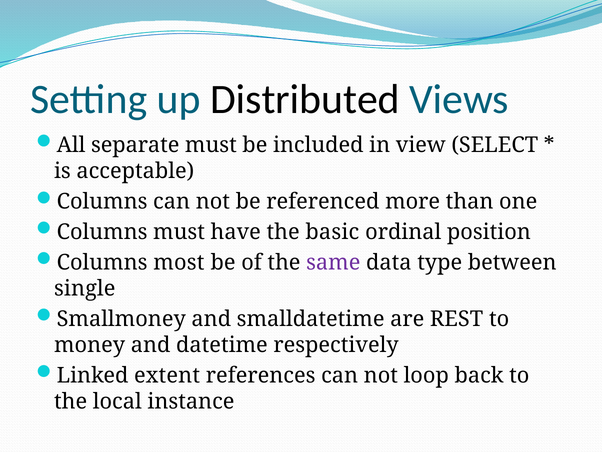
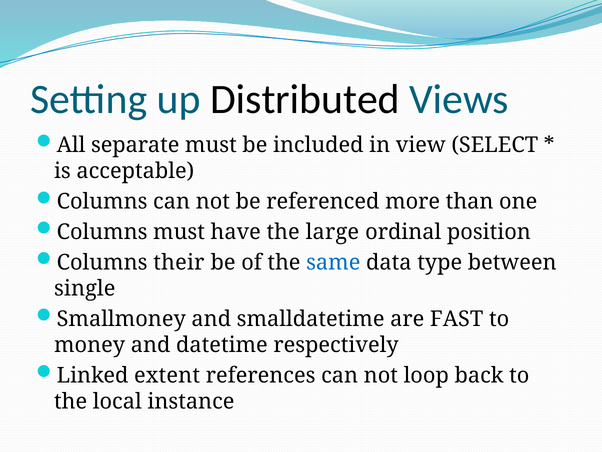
basic: basic -> large
most: most -> their
same colour: purple -> blue
REST: REST -> FAST
